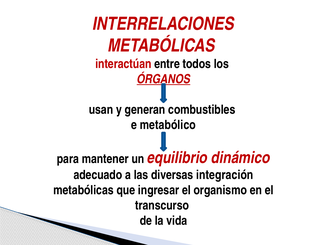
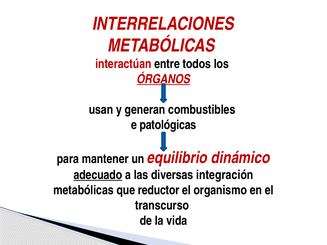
metabólico: metabólico -> patológicas
adecuado underline: none -> present
ingresar: ingresar -> reductor
